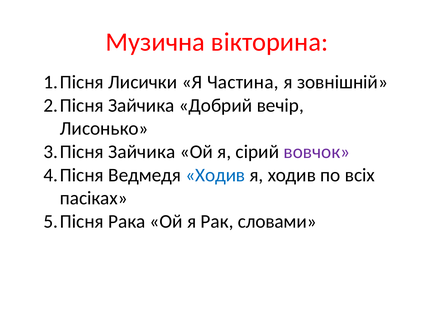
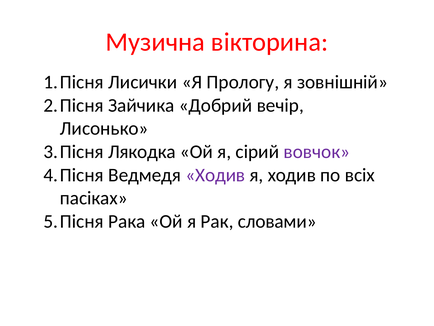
Частина: Частина -> Прологу
Зайчика at (142, 152): Зайчика -> Лякодка
Ходив at (215, 175) colour: blue -> purple
